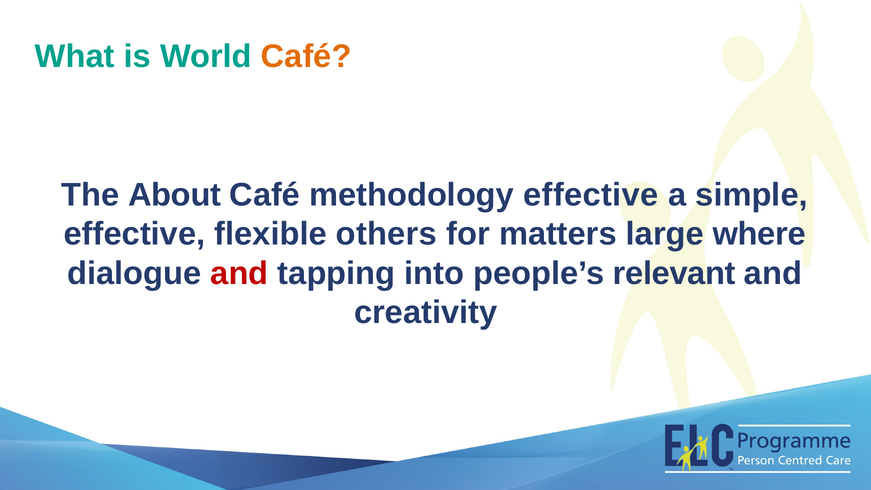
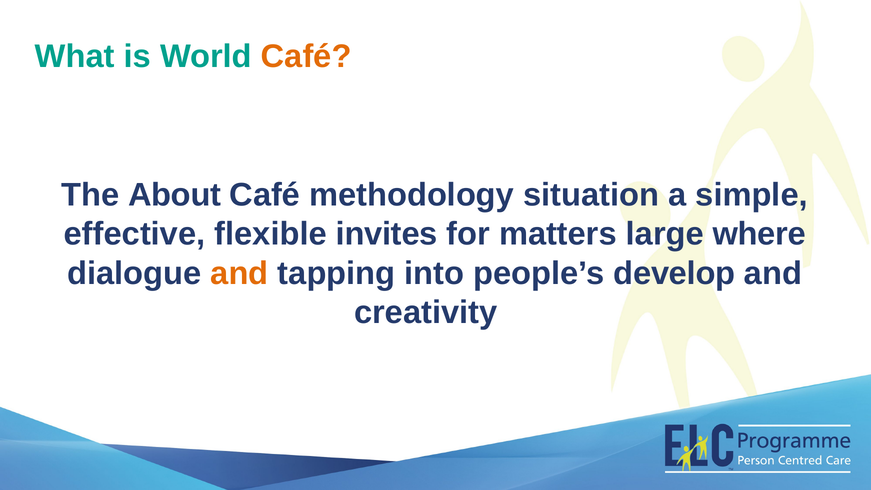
methodology effective: effective -> situation
others: others -> invites
and at (239, 273) colour: red -> orange
relevant: relevant -> develop
